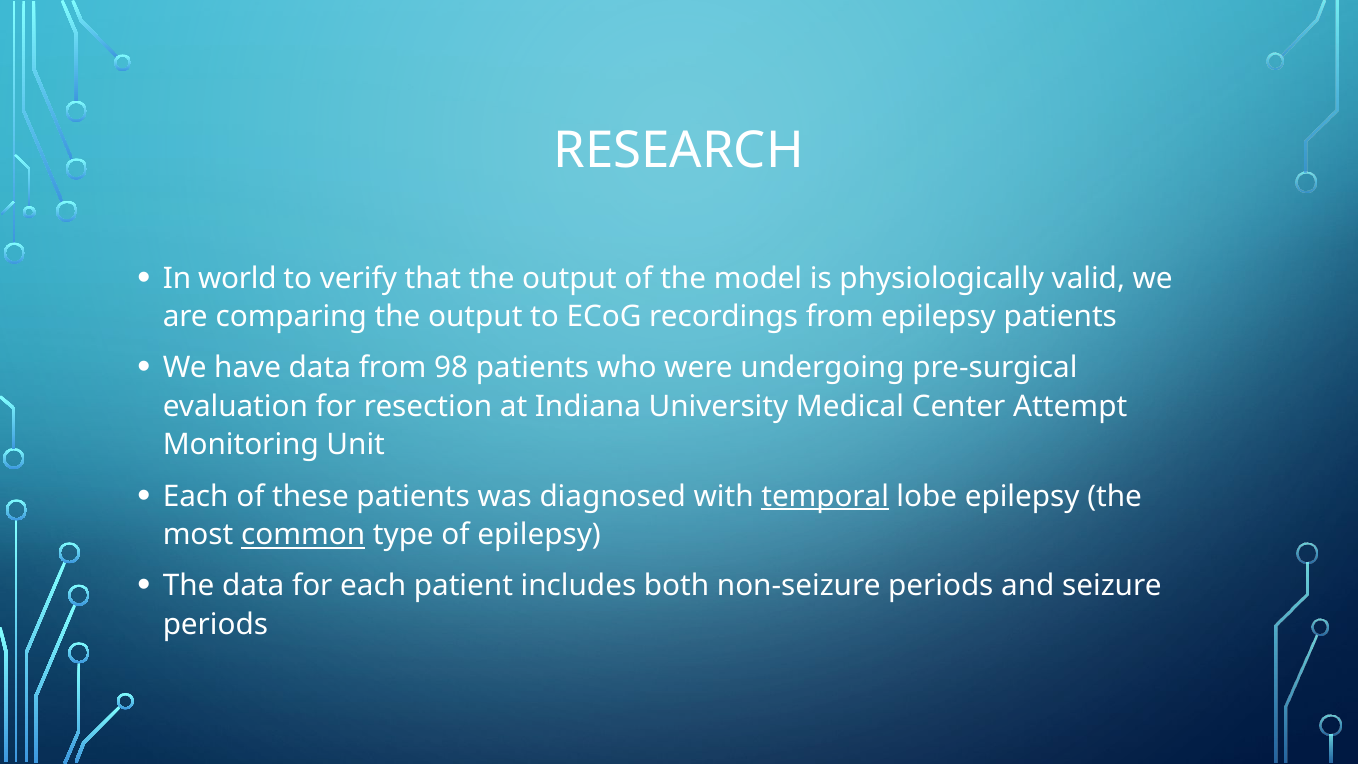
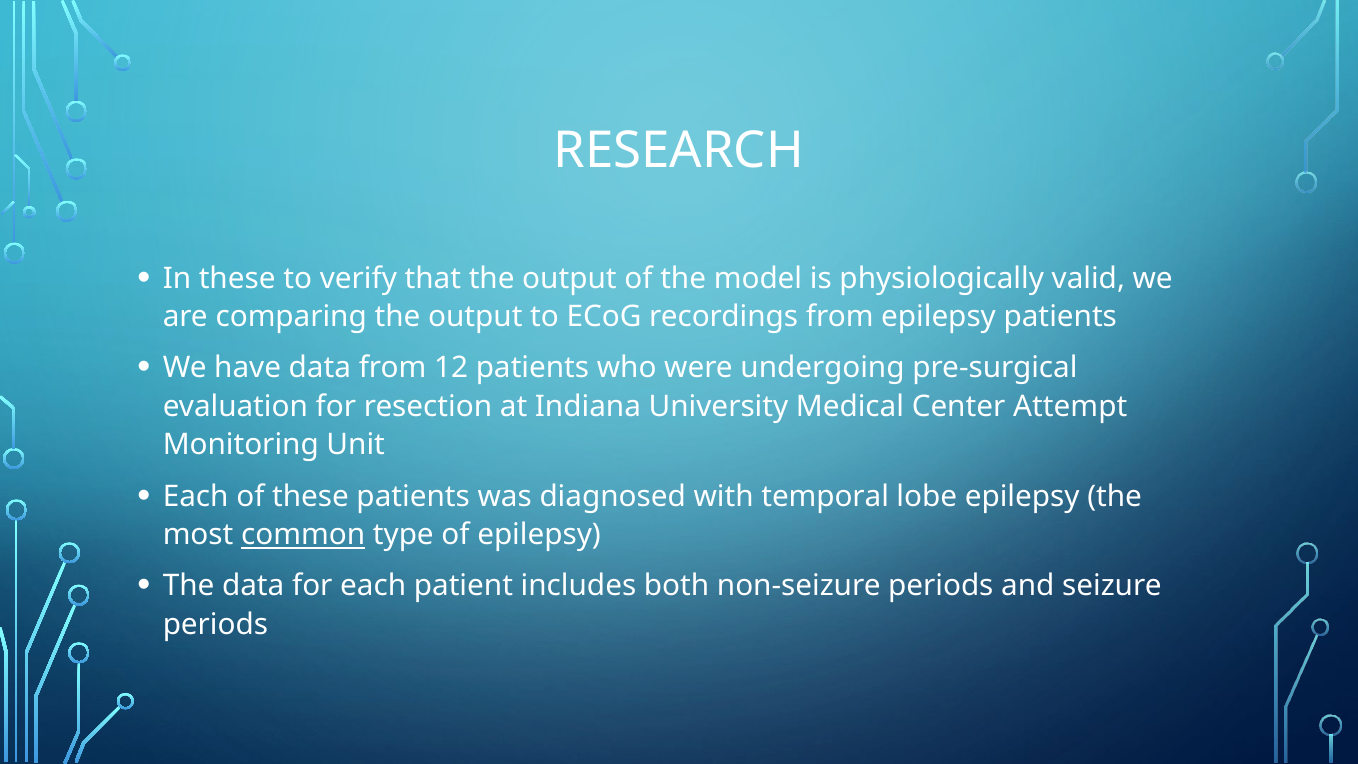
In world: world -> these
98: 98 -> 12
temporal underline: present -> none
